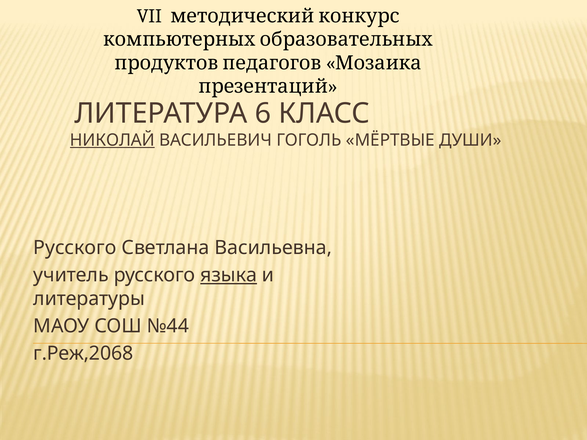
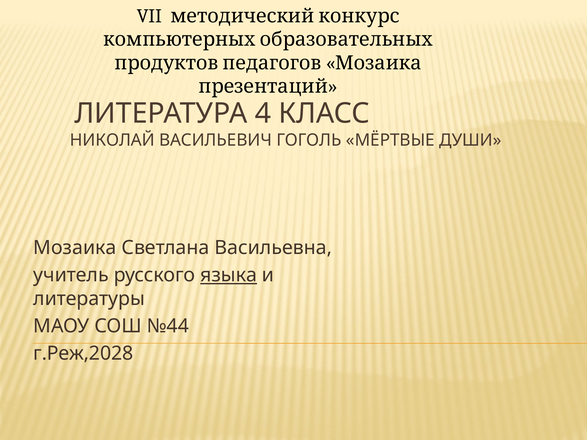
6: 6 -> 4
НИКОЛАЙ underline: present -> none
Русского at (75, 248): Русского -> Мозаика
г.Реж,2068: г.Реж,2068 -> г.Реж,2028
